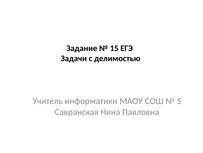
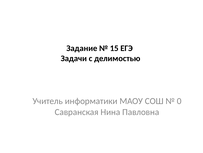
5: 5 -> 0
